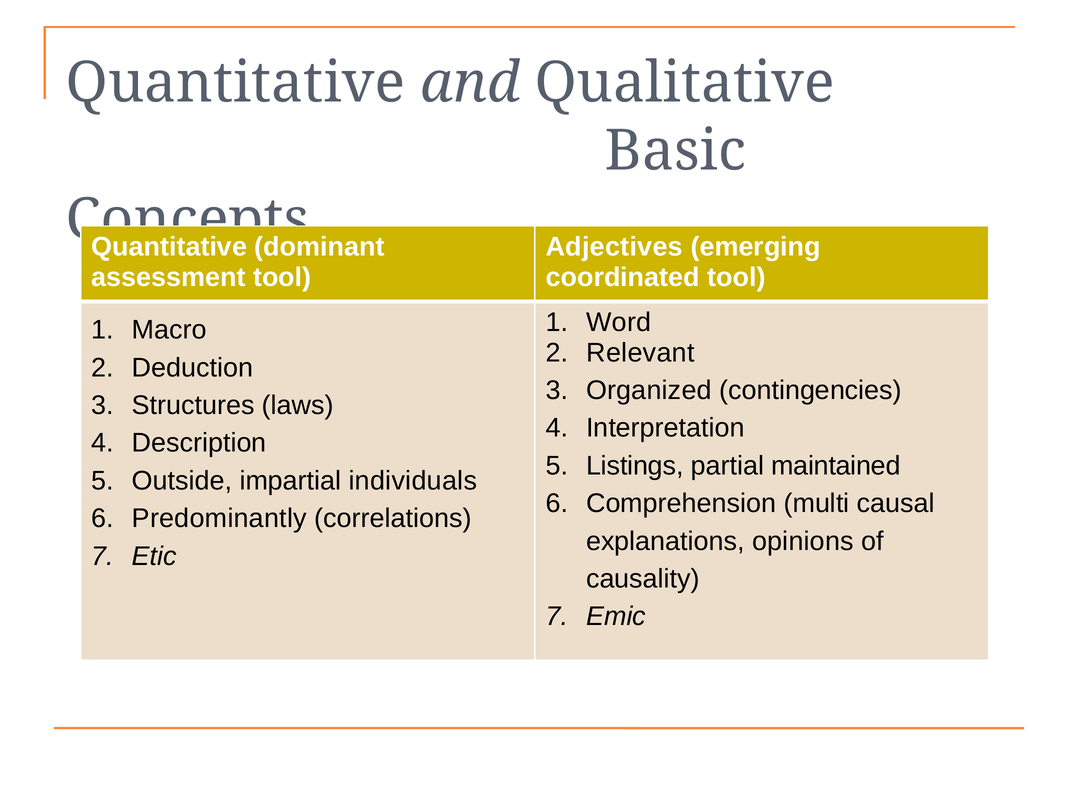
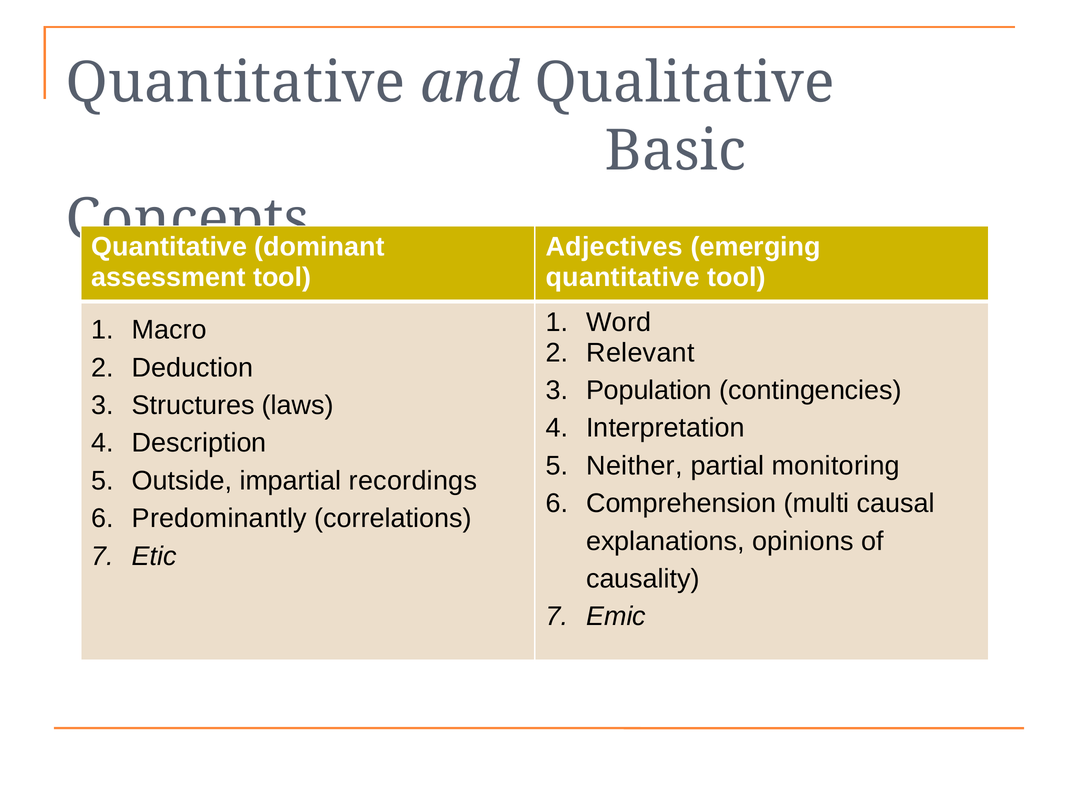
coordinated at (623, 277): coordinated -> quantitative
Organized: Organized -> Population
Listings: Listings -> Neither
maintained: maintained -> monitoring
individuals: individuals -> recordings
